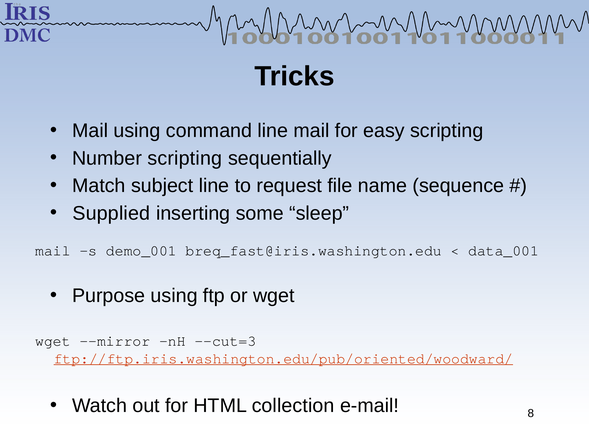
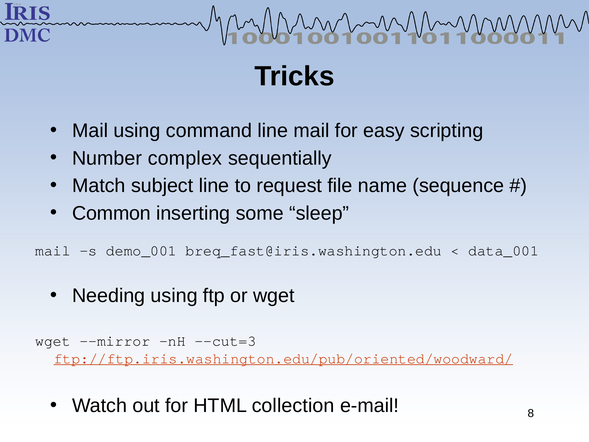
Number scripting: scripting -> complex
Supplied: Supplied -> Common
Purpose: Purpose -> Needing
